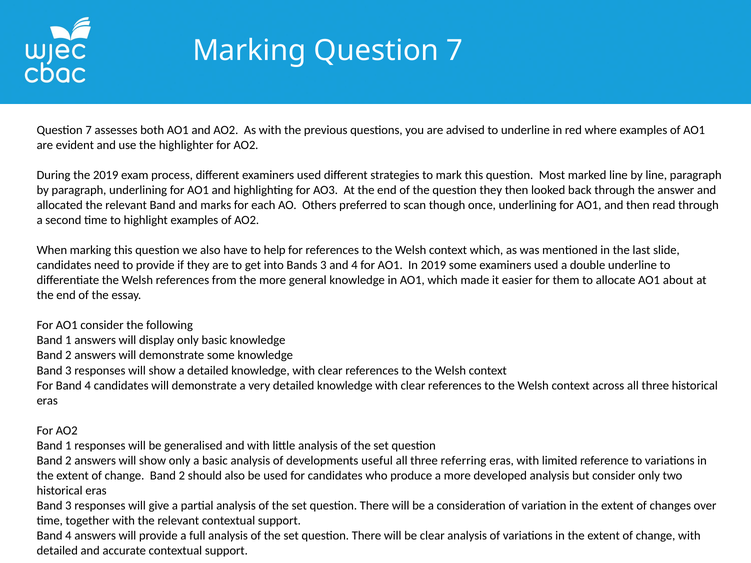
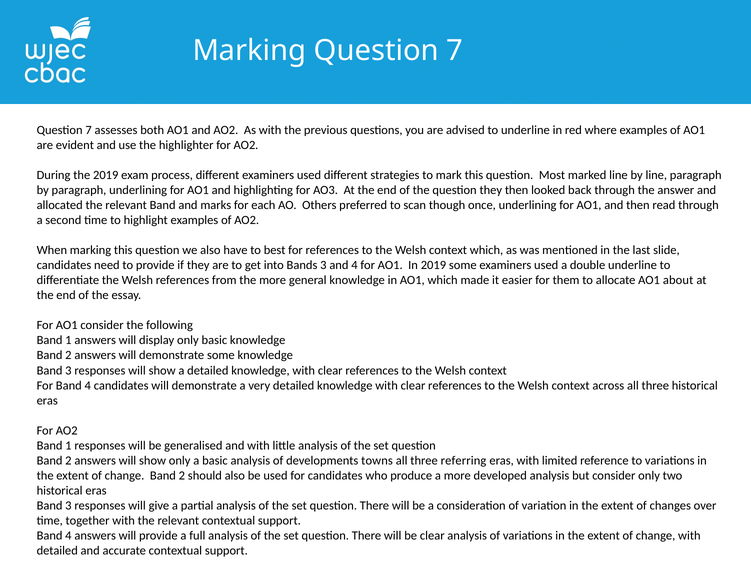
help: help -> best
useful: useful -> towns
